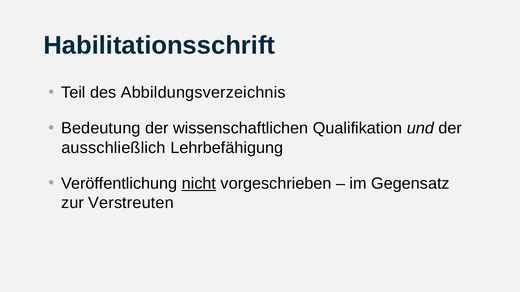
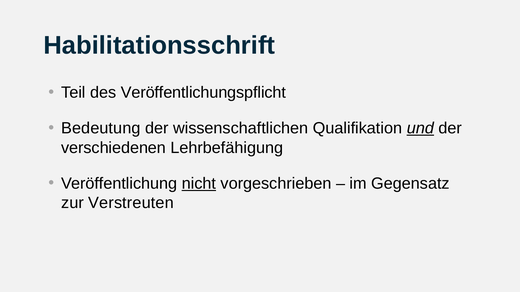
Abbildungsverzeichnis: Abbildungsverzeichnis -> Veröffentlichungspflicht
und underline: none -> present
ausschließlich: ausschließlich -> verschiedenen
